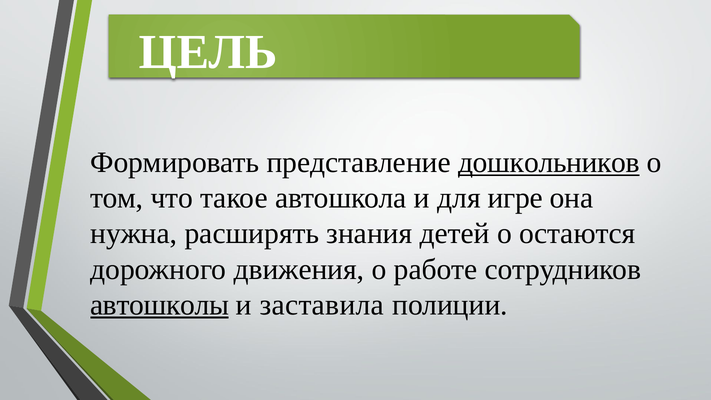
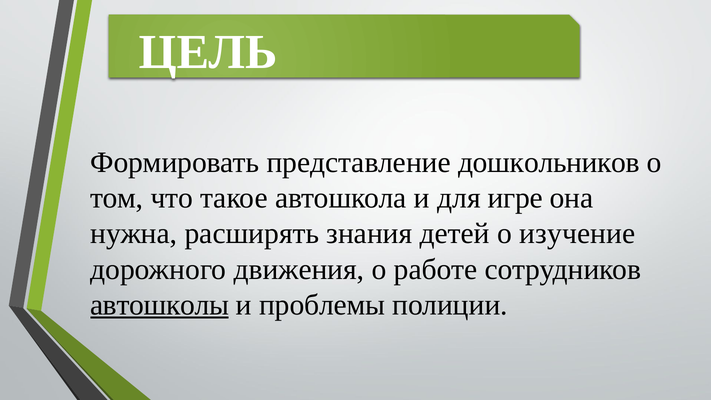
дошкольников underline: present -> none
остаются: остаются -> изучение
заставила: заставила -> проблемы
